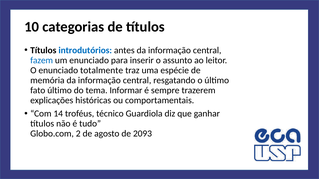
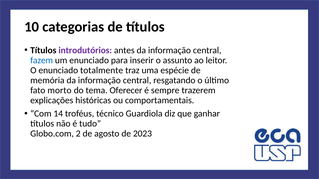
introdutórios colour: blue -> purple
fato último: último -> morto
Informar: Informar -> Oferecer
2093: 2093 -> 2023
